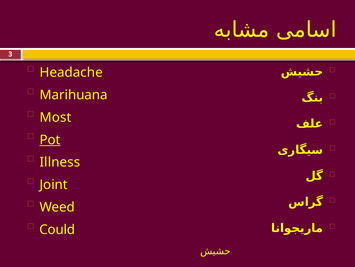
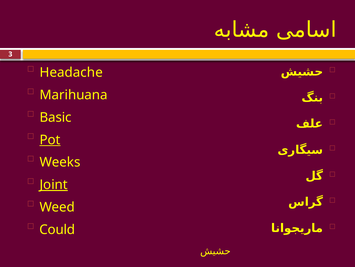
Most: Most -> Basic
Illness: Illness -> Weeks
Joint underline: none -> present
